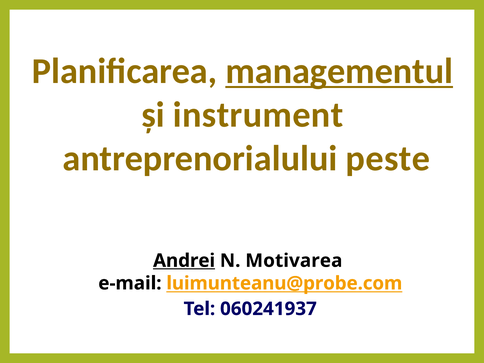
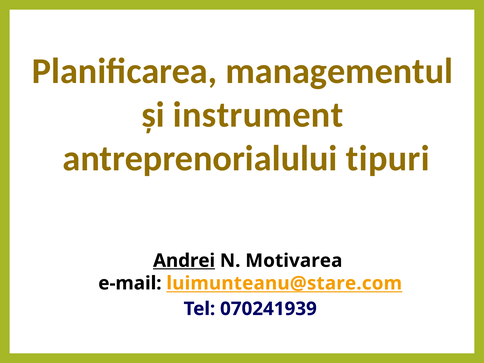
managementul underline: present -> none
peste: peste -> tipuri
luimunteanu@probe.com: luimunteanu@probe.com -> luimunteanu@stare.com
060241937: 060241937 -> 070241939
